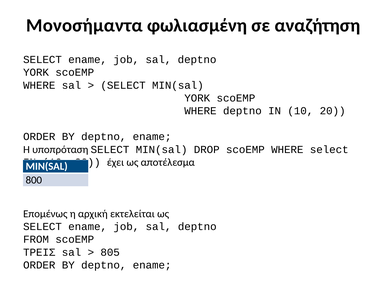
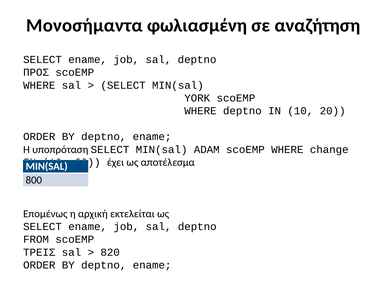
YORK at (36, 73): YORK -> ΠΡΟΣ
DROP: DROP -> ADAM
WHERE select: select -> change
805: 805 -> 820
